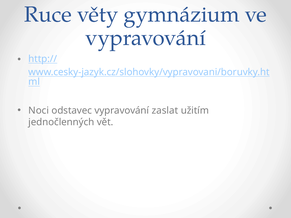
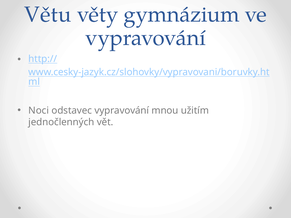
Ruce: Ruce -> Větu
zaslat: zaslat -> mnou
